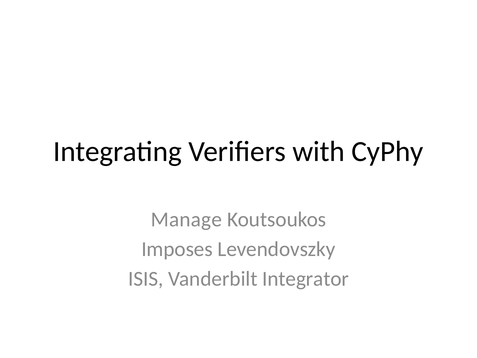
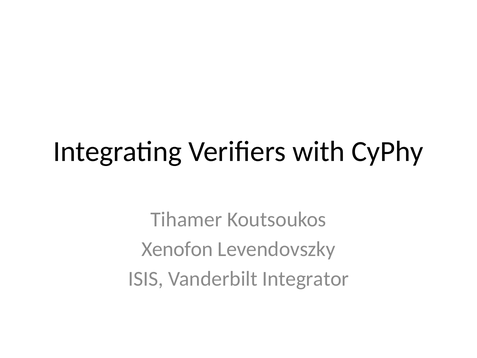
Manage: Manage -> Tihamer
Imposes: Imposes -> Xenofon
